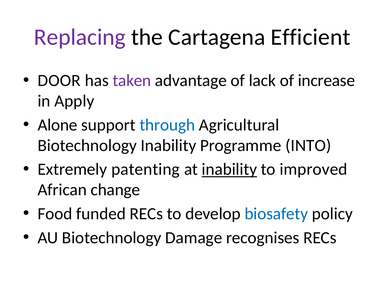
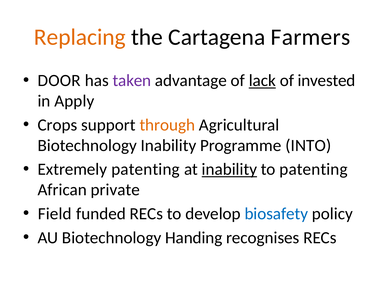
Replacing colour: purple -> orange
Efficient: Efficient -> Farmers
lack underline: none -> present
increase: increase -> invested
Alone: Alone -> Crops
through colour: blue -> orange
to improved: improved -> patenting
change: change -> private
Food: Food -> Field
Damage: Damage -> Handing
